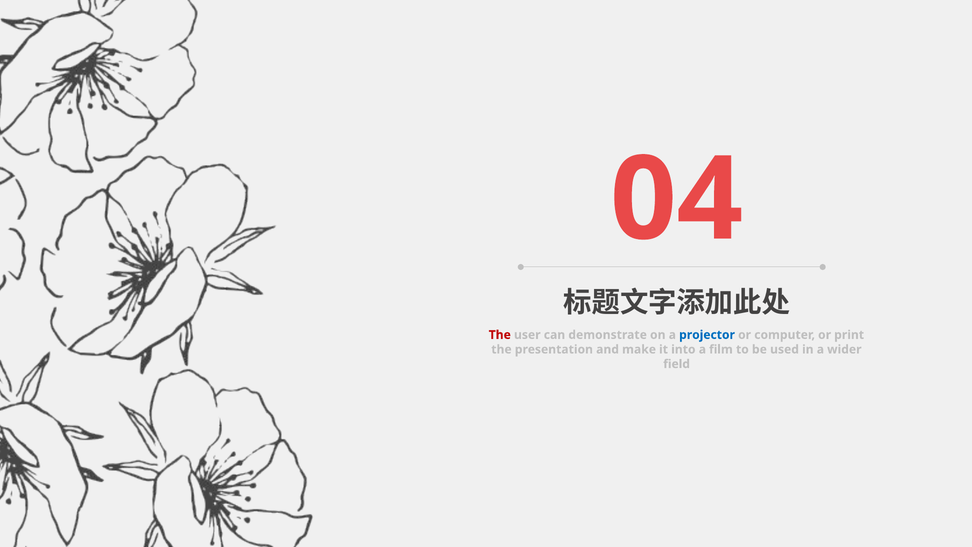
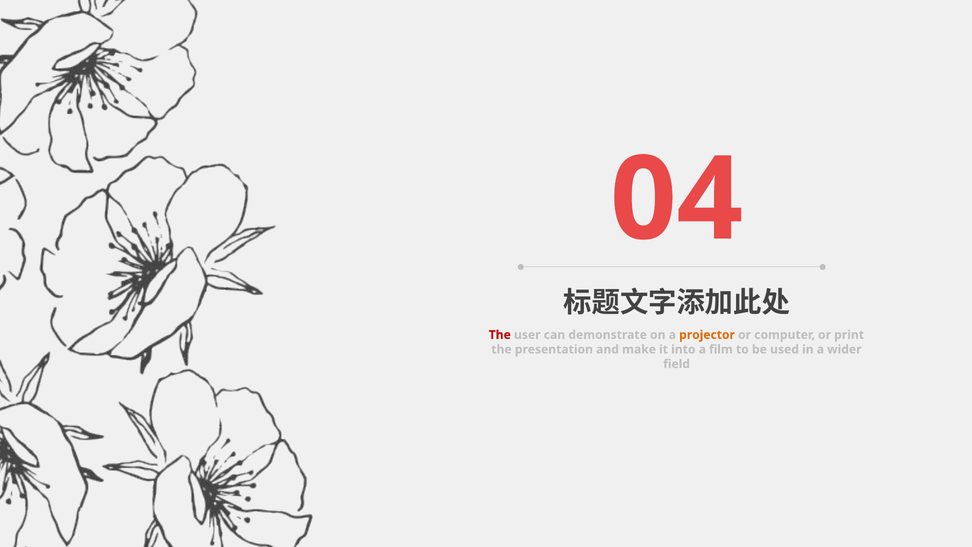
projector colour: blue -> orange
